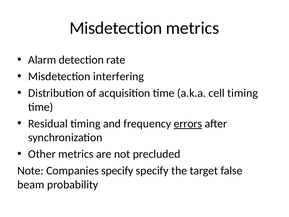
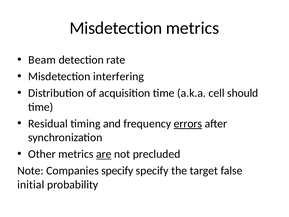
Alarm: Alarm -> Beam
cell timing: timing -> should
are underline: none -> present
beam: beam -> initial
